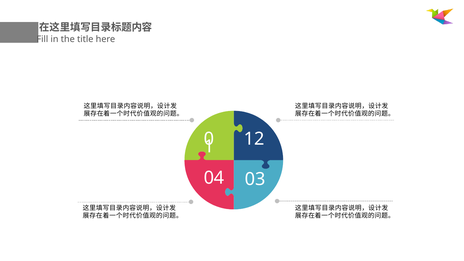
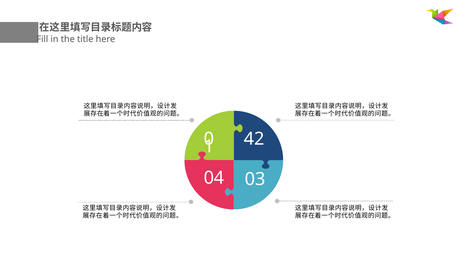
12: 12 -> 42
